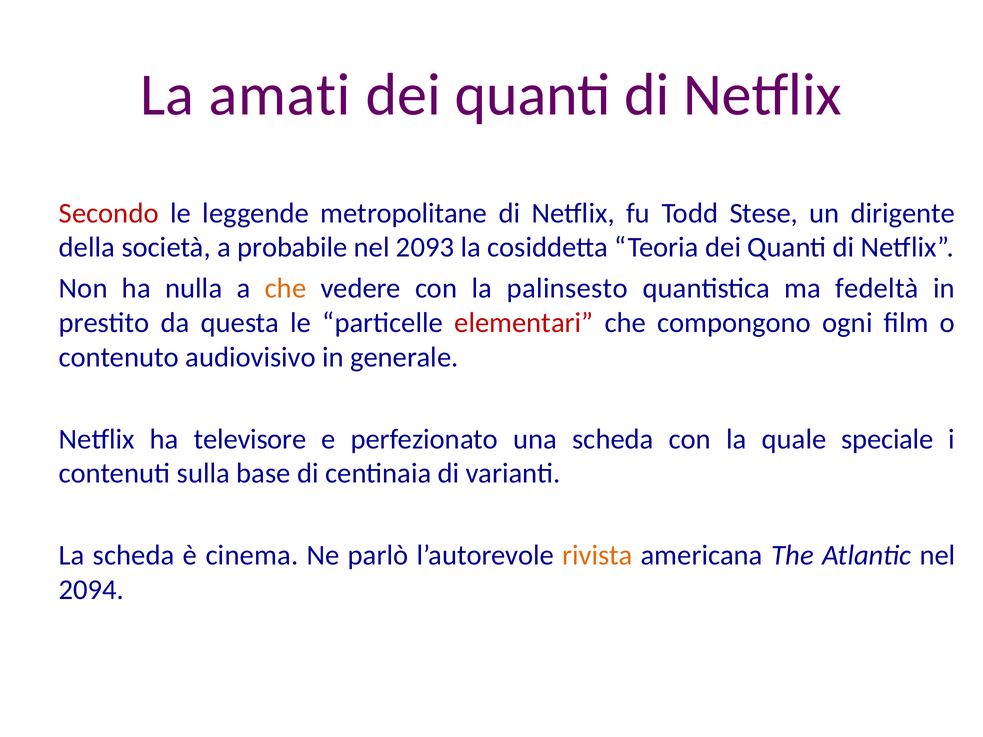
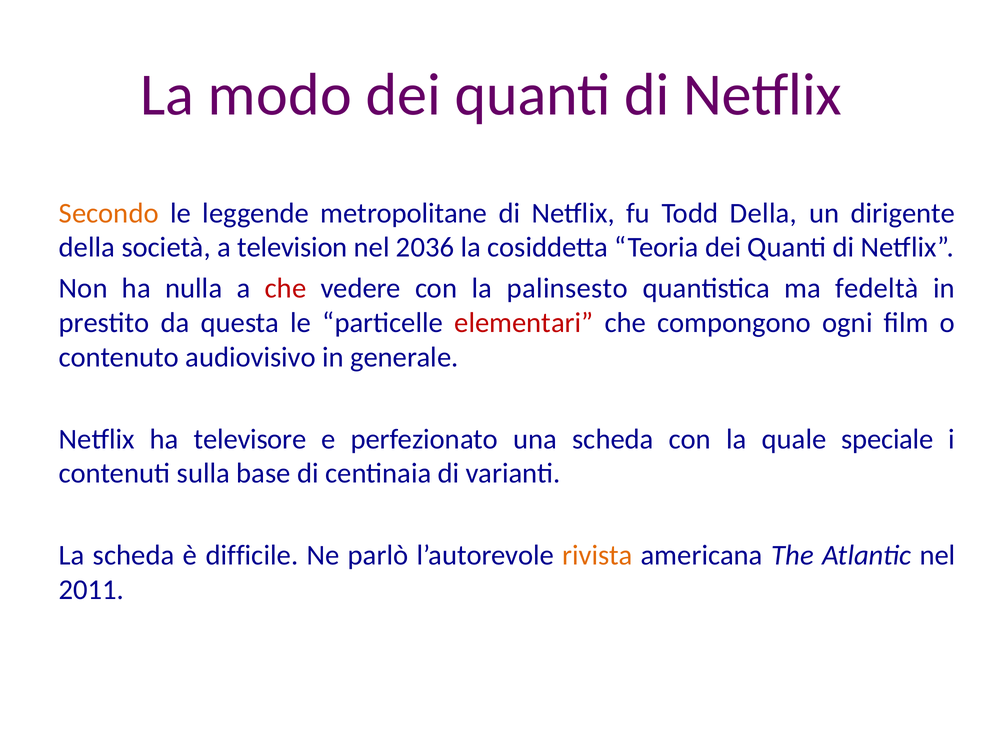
amati: amati -> modo
Secondo colour: red -> orange
Todd Stese: Stese -> Della
probabile: probabile -> television
2093: 2093 -> 2036
che at (286, 288) colour: orange -> red
cinema: cinema -> difficile
2094: 2094 -> 2011
